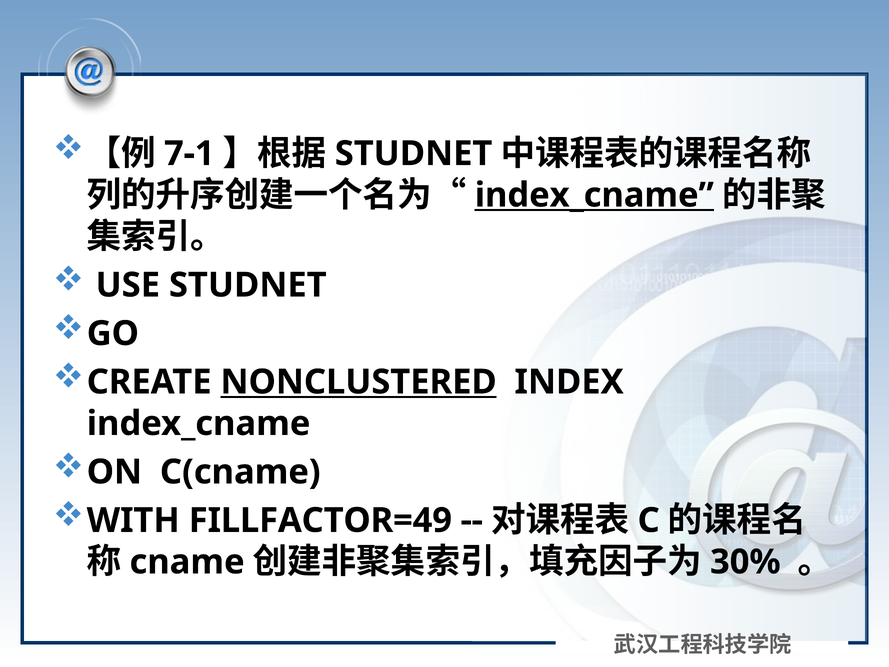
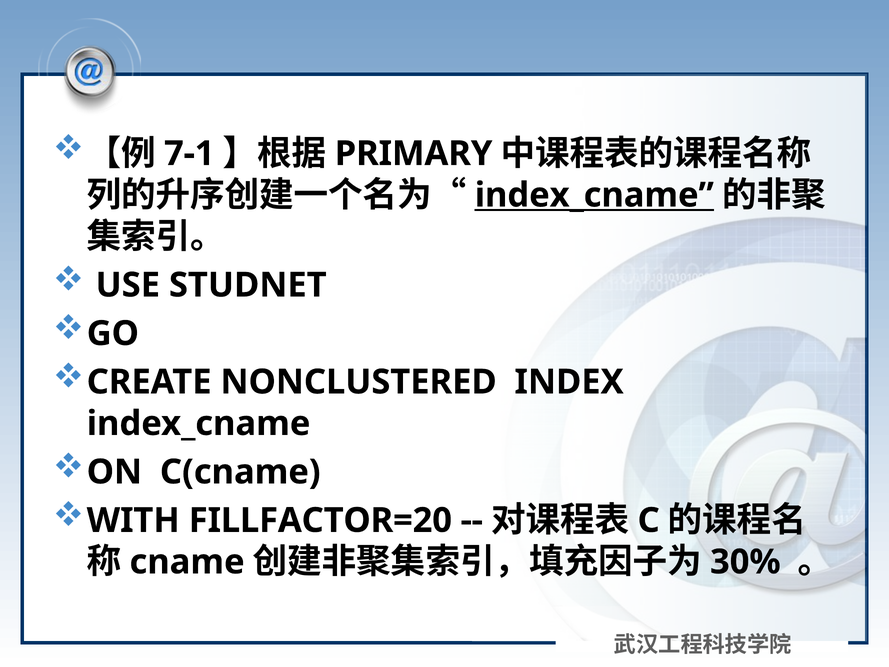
STUDNET at (414, 154): STUDNET -> PRIMARY
NONCLUSTERED underline: present -> none
FILLFACTOR=49: FILLFACTOR=49 -> FILLFACTOR=20
